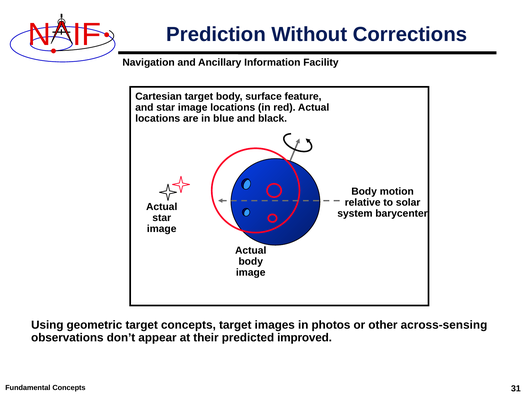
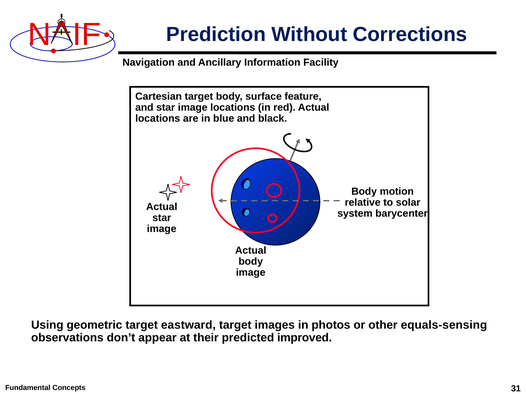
target concepts: concepts -> eastward
across-sensing: across-sensing -> equals-sensing
